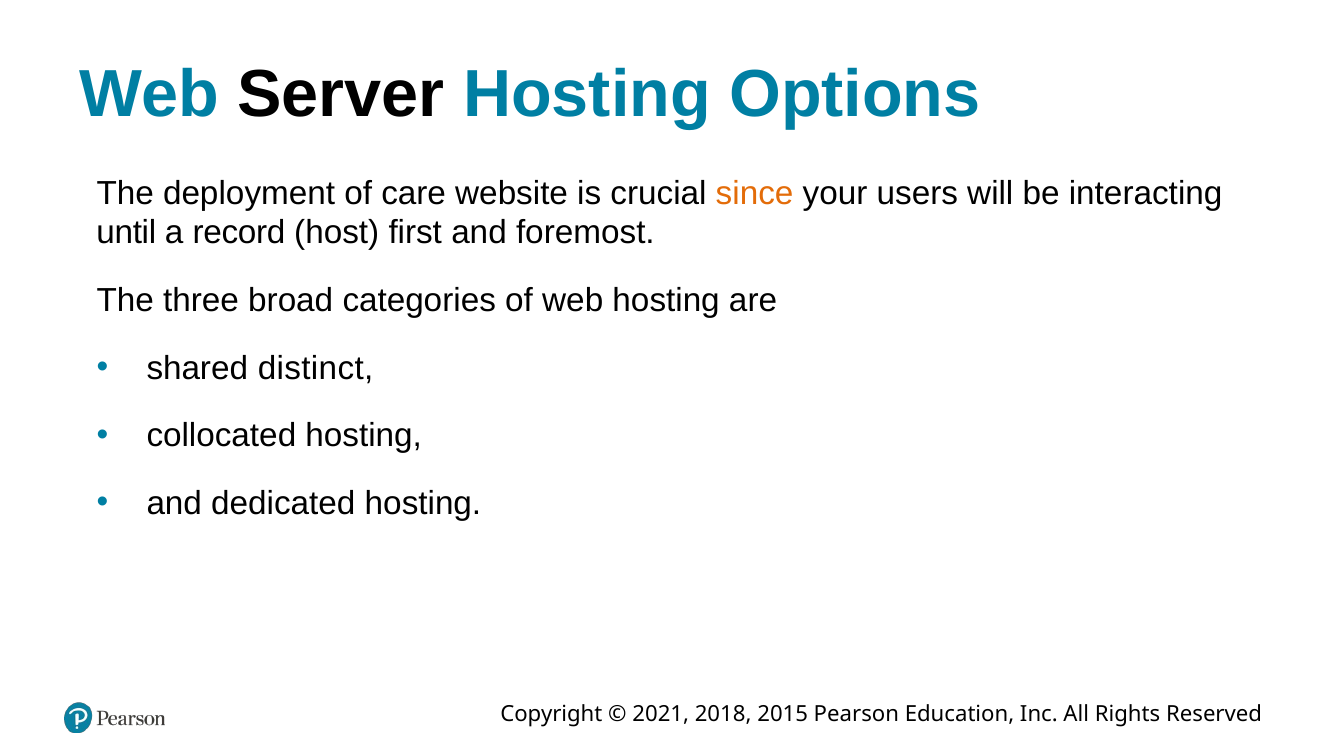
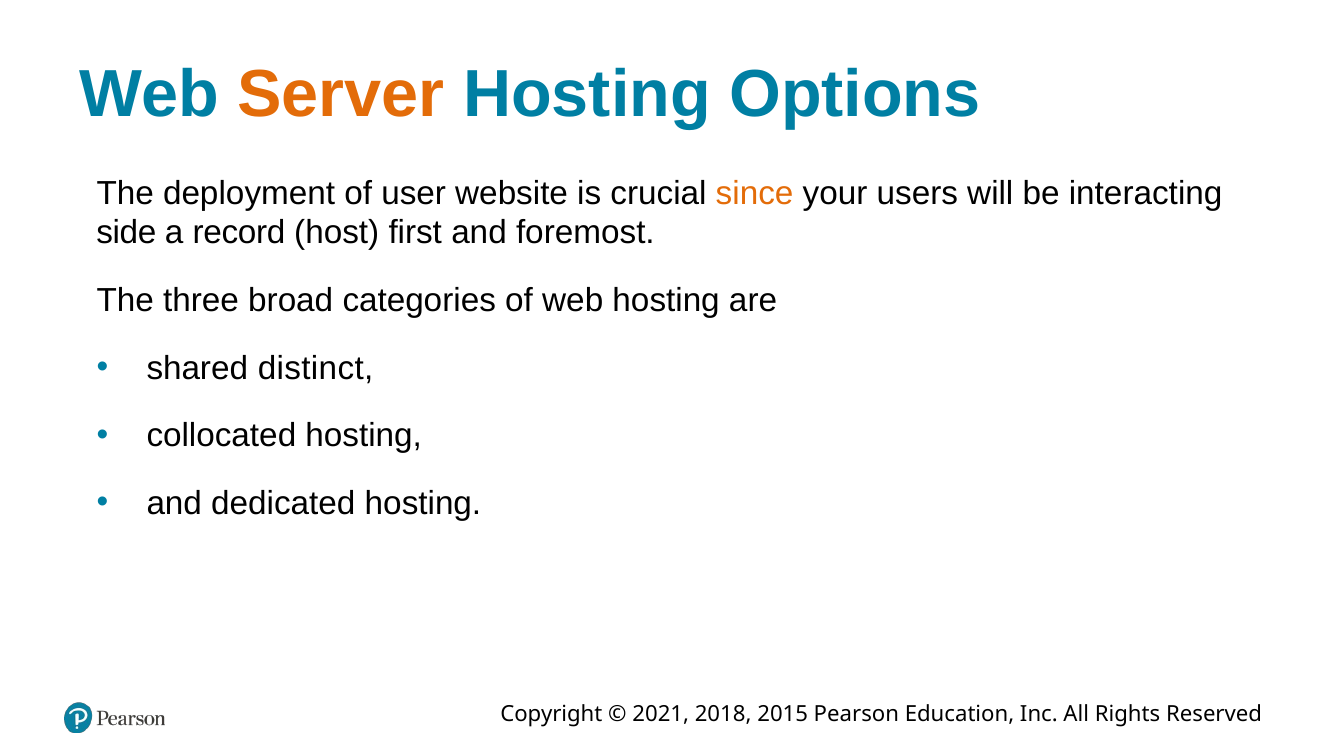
Server colour: black -> orange
care: care -> user
until: until -> side
